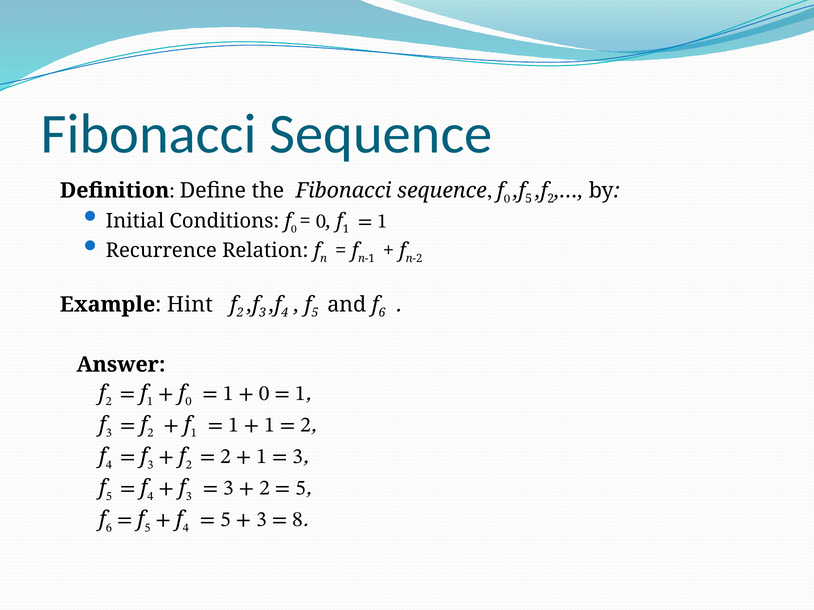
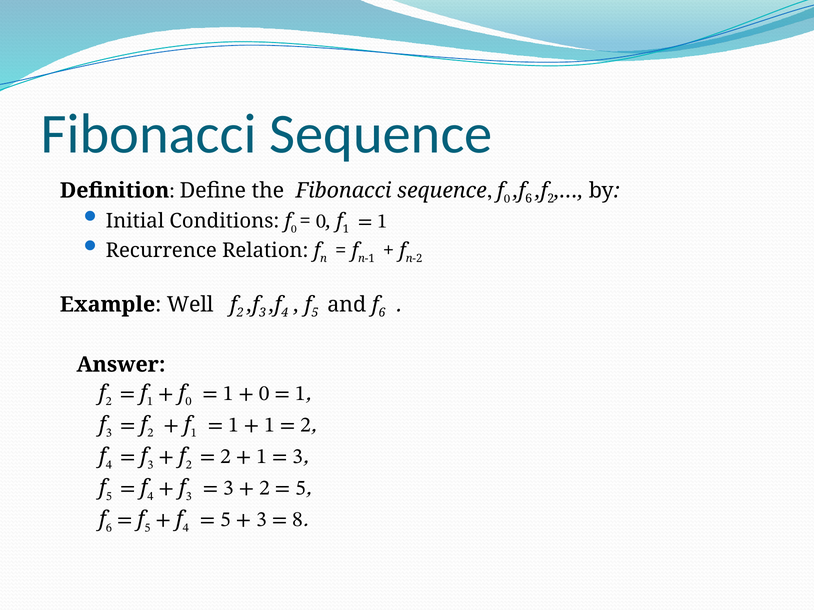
5 at (529, 199): 5 -> 6
Hint: Hint -> Well
